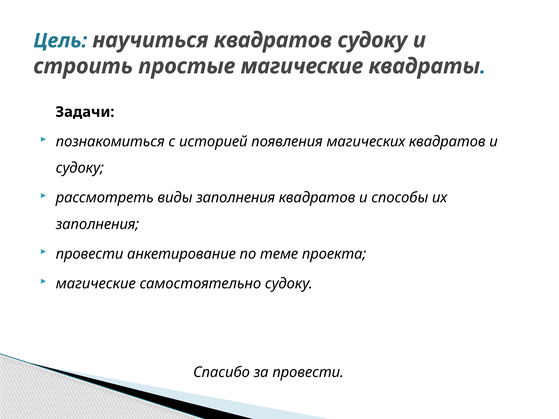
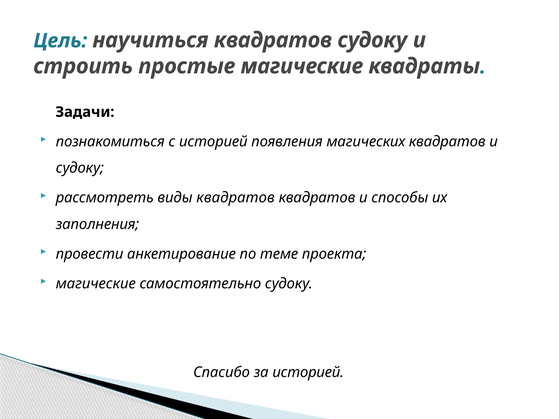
виды заполнения: заполнения -> квадратов
за провести: провести -> историей
